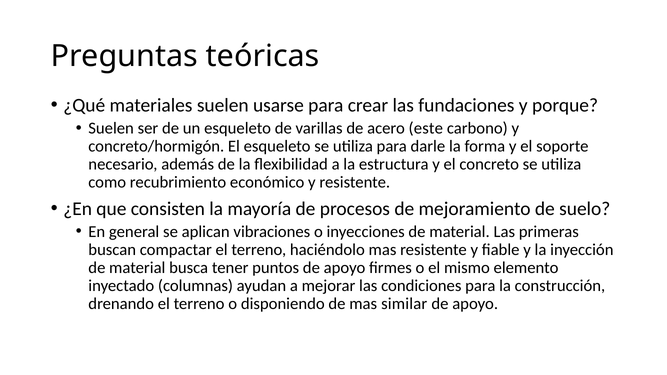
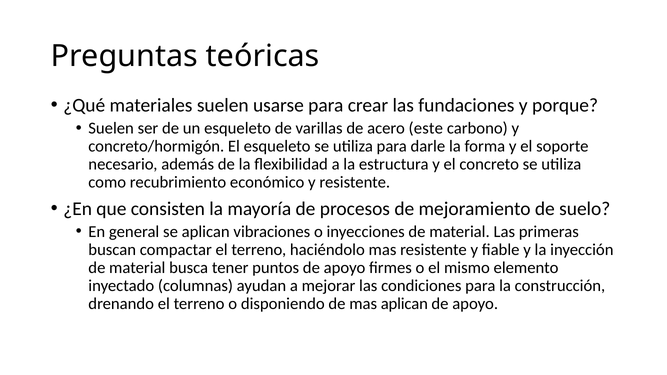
mas similar: similar -> aplican
